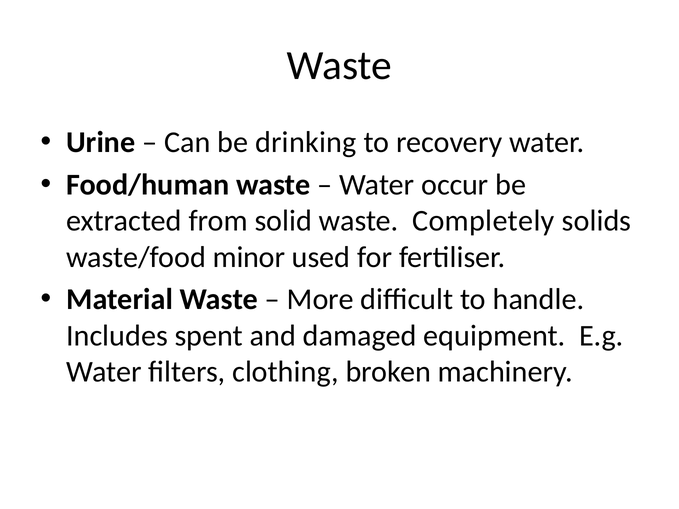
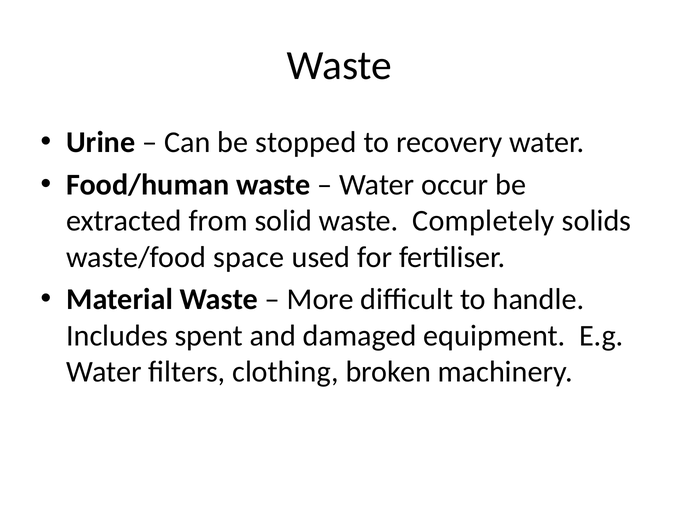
drinking: drinking -> stopped
minor: minor -> space
